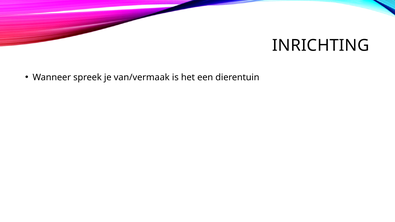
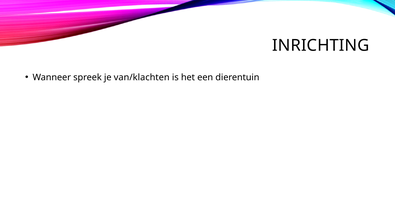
van/vermaak: van/vermaak -> van/klachten
